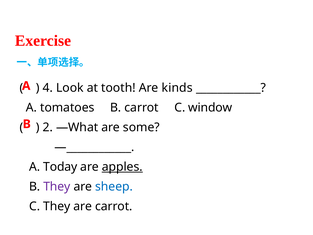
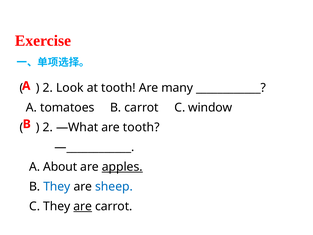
4 at (48, 88): 4 -> 2
kinds: kinds -> many
are some: some -> tooth
Today: Today -> About
They at (57, 186) colour: purple -> blue
are at (83, 206) underline: none -> present
